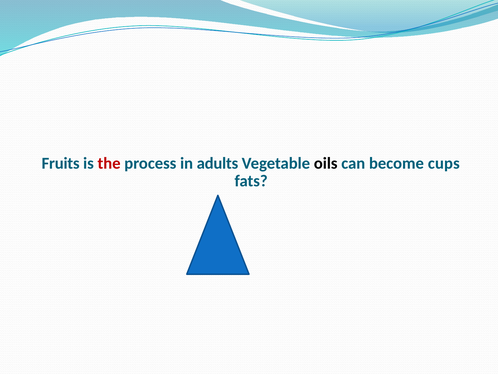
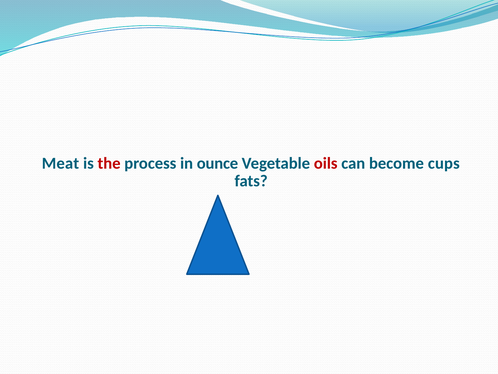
Fruits: Fruits -> Meat
adults: adults -> ounce
oils colour: black -> red
